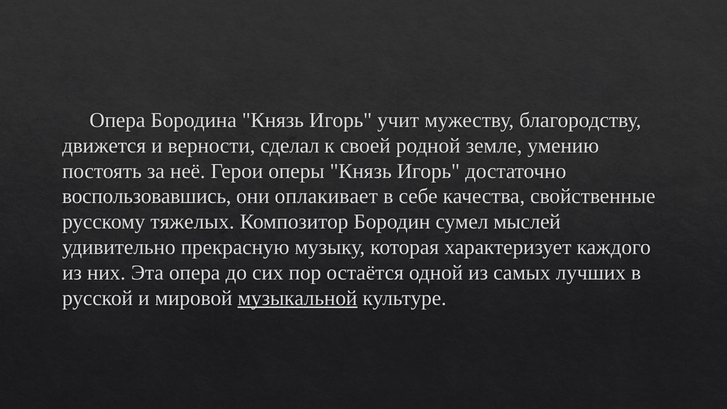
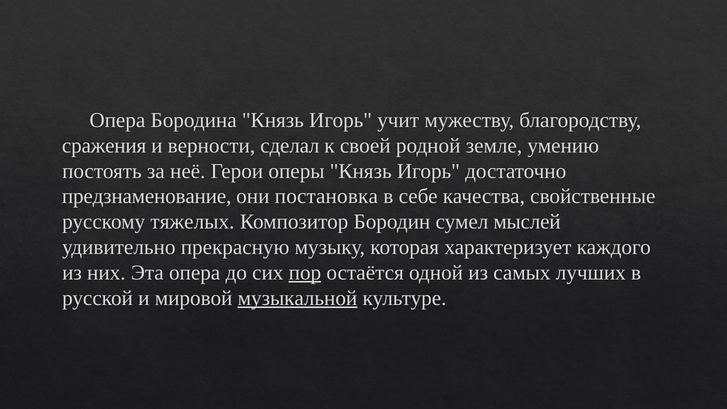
движется: движется -> сражения
воспользовавшись: воспользовавшись -> предзнаменование
оплакивает: оплакивает -> постановка
пор underline: none -> present
